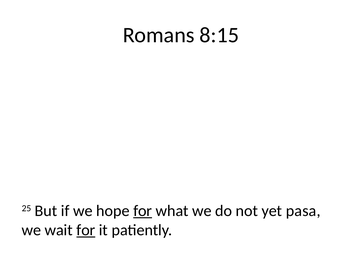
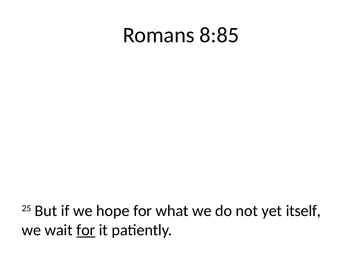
8:15: 8:15 -> 8:85
for at (143, 211) underline: present -> none
pasa: pasa -> itself
